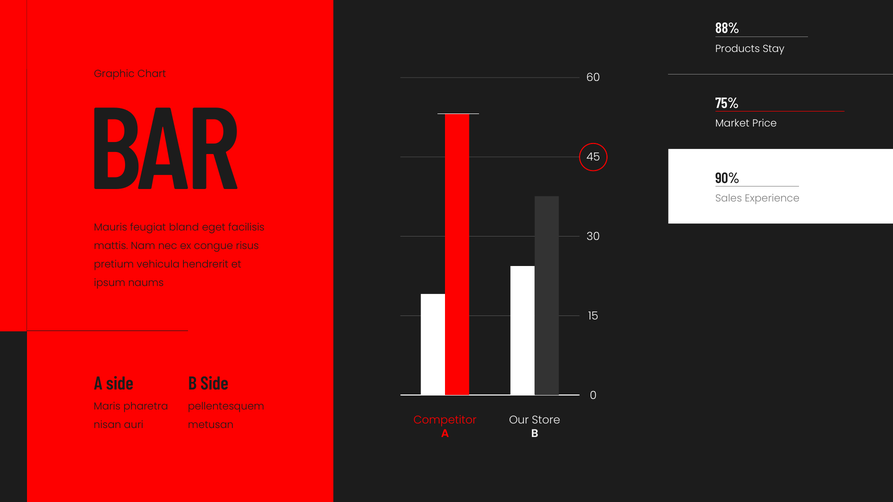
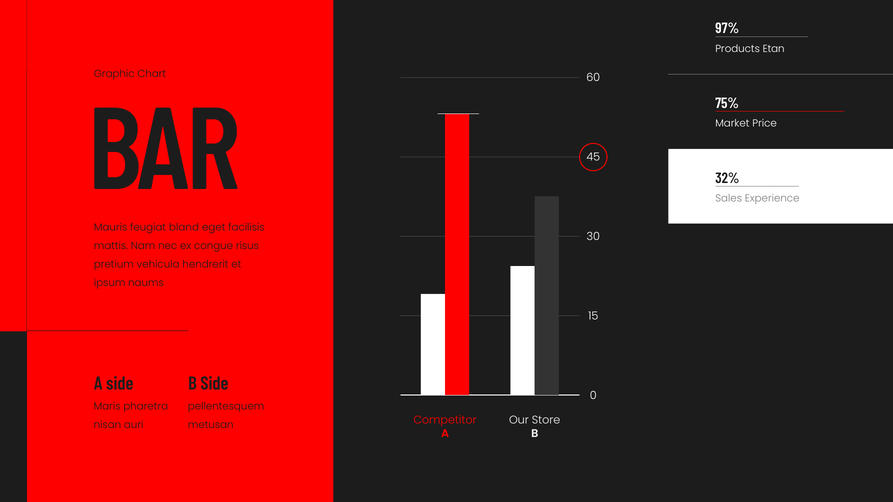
88%: 88% -> 97%
Stay: Stay -> Etan
90%: 90% -> 32%
